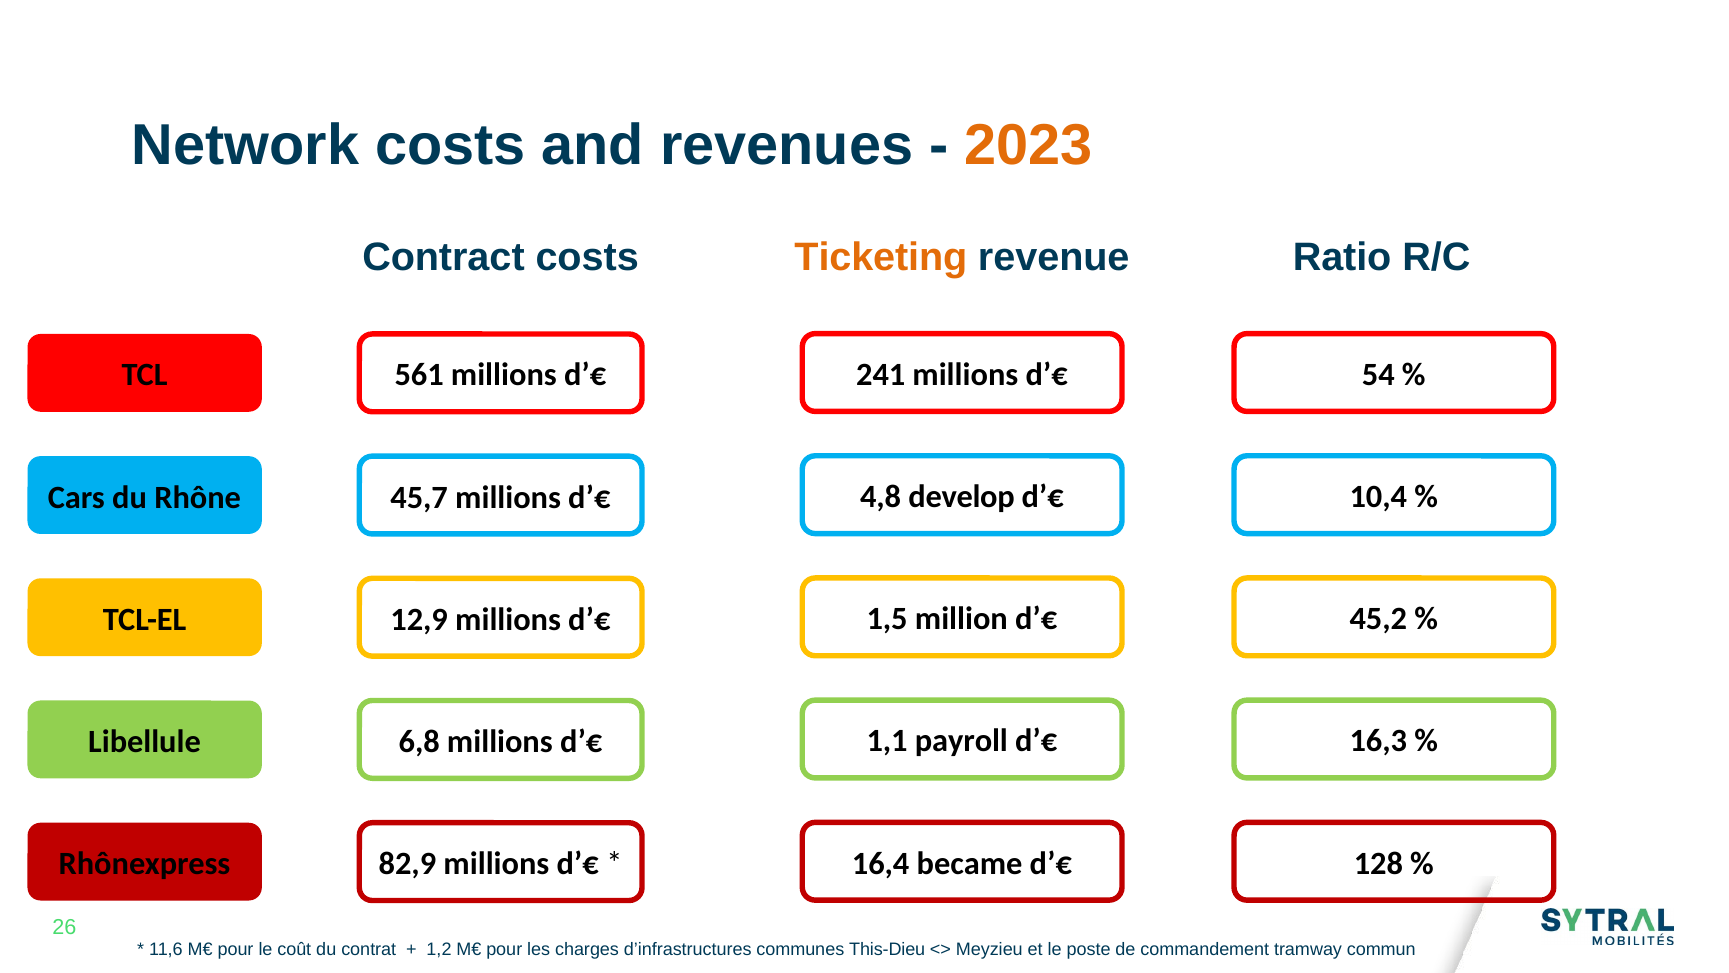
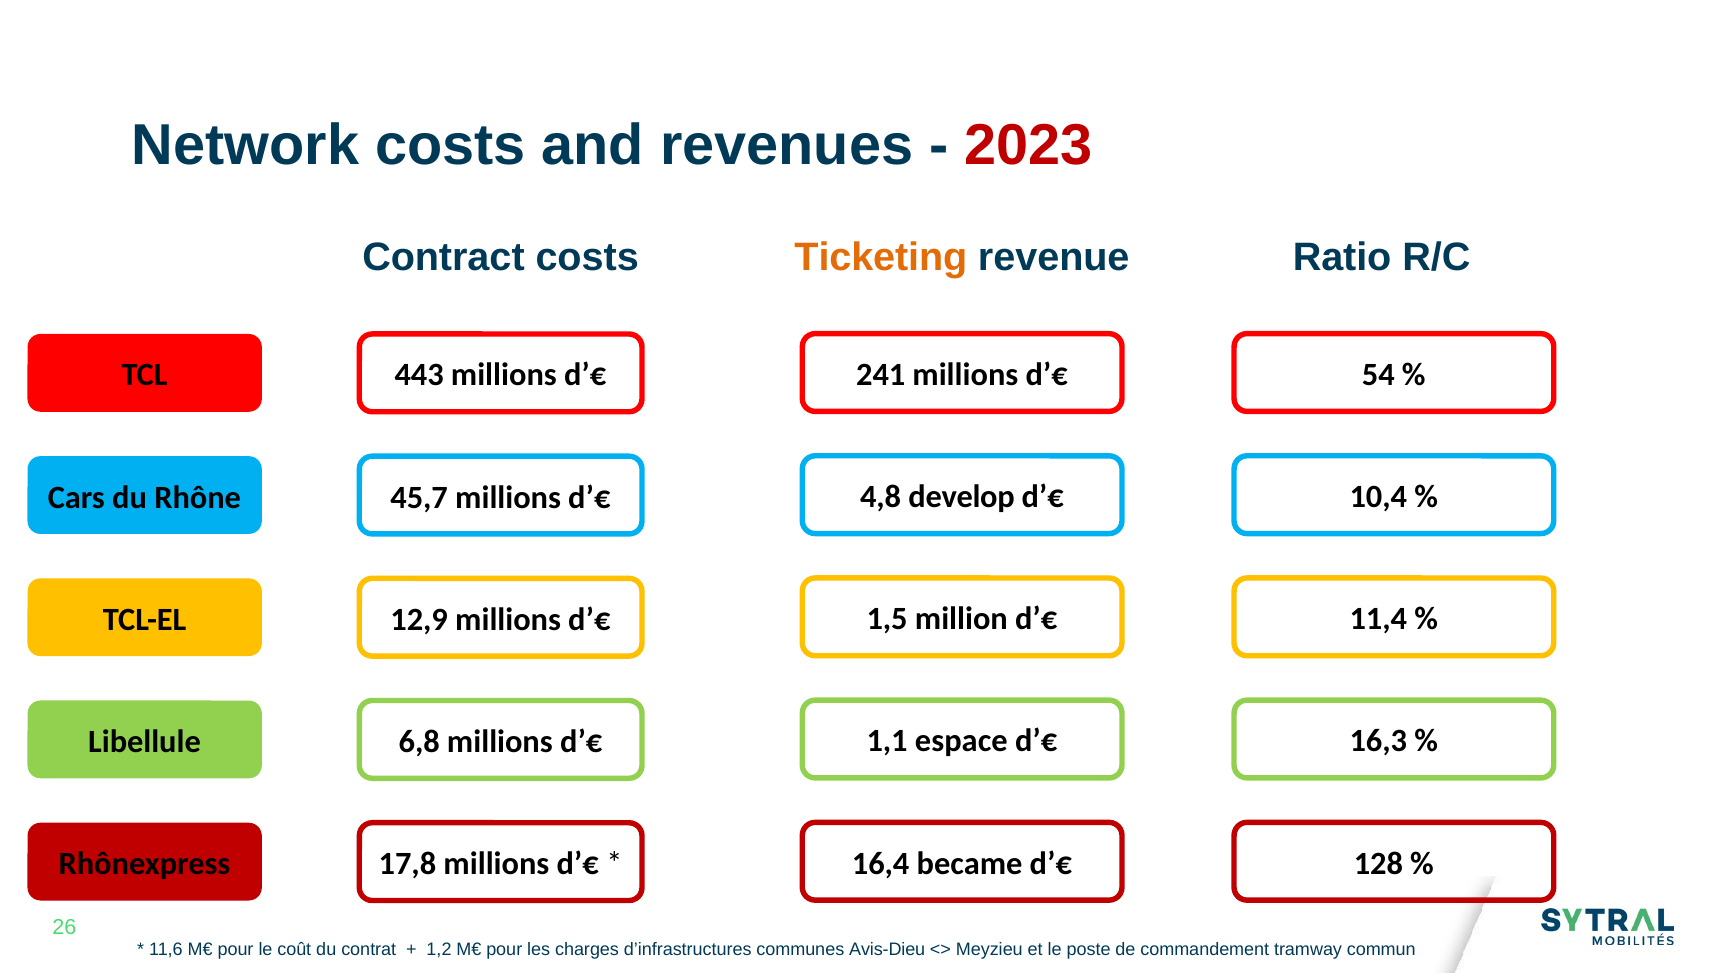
2023 colour: orange -> red
561: 561 -> 443
45,2: 45,2 -> 11,4
payroll: payroll -> espace
82,9: 82,9 -> 17,8
This-Dieu: This-Dieu -> Avis-Dieu
